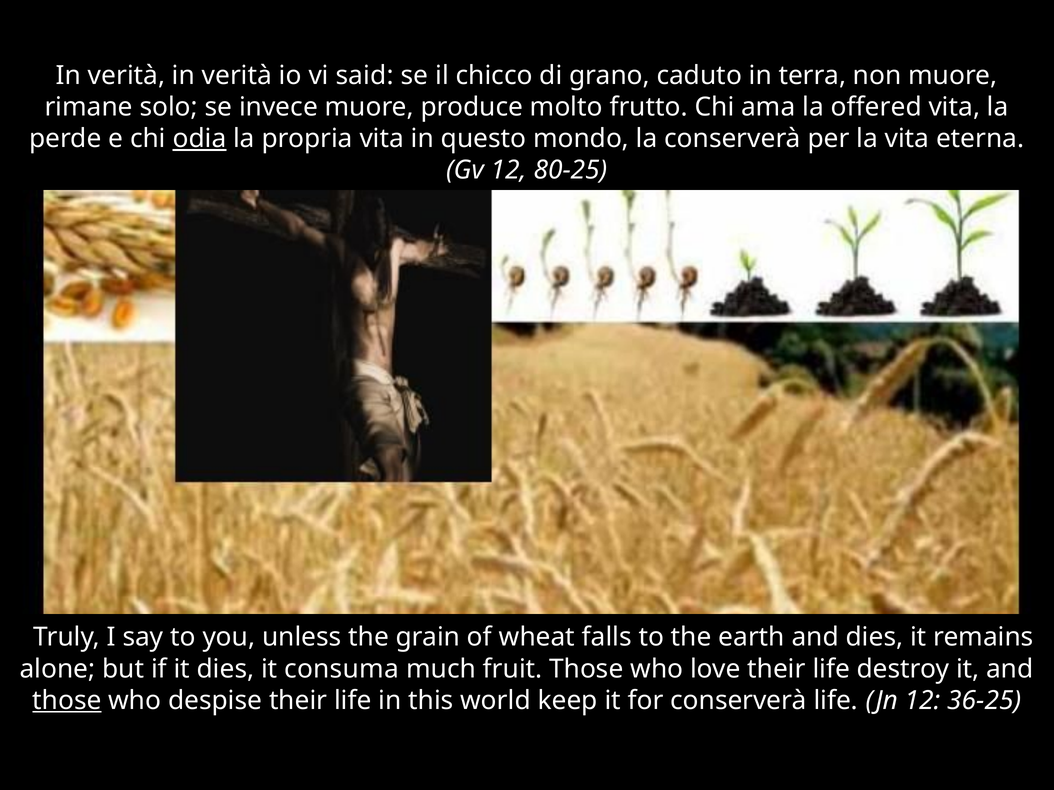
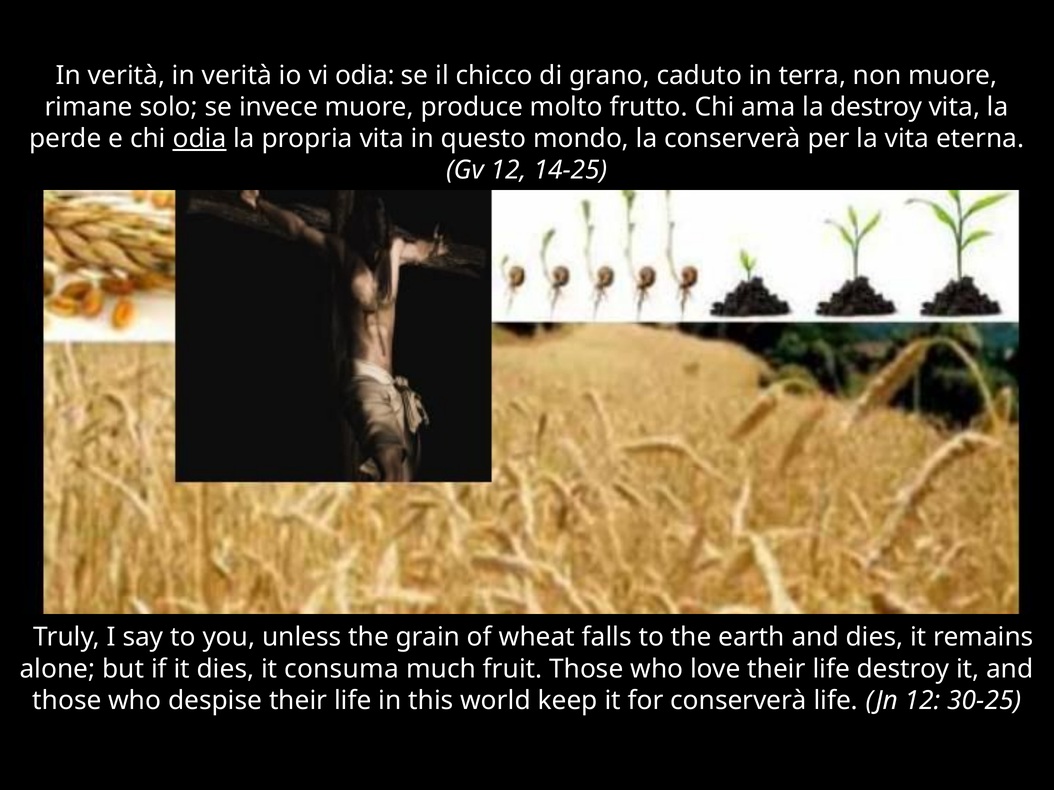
vi said: said -> odia
la offered: offered -> destroy
80-25: 80-25 -> 14-25
those at (67, 701) underline: present -> none
36-25: 36-25 -> 30-25
